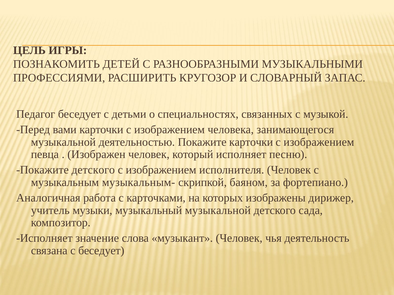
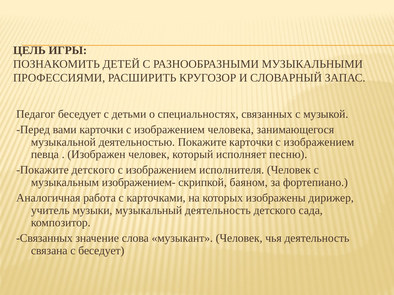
музыкальным-: музыкальным- -> изображением-
музыкальный музыкальной: музыкальной -> деятельность
Исполняет at (44, 239): Исполняет -> Связанных
